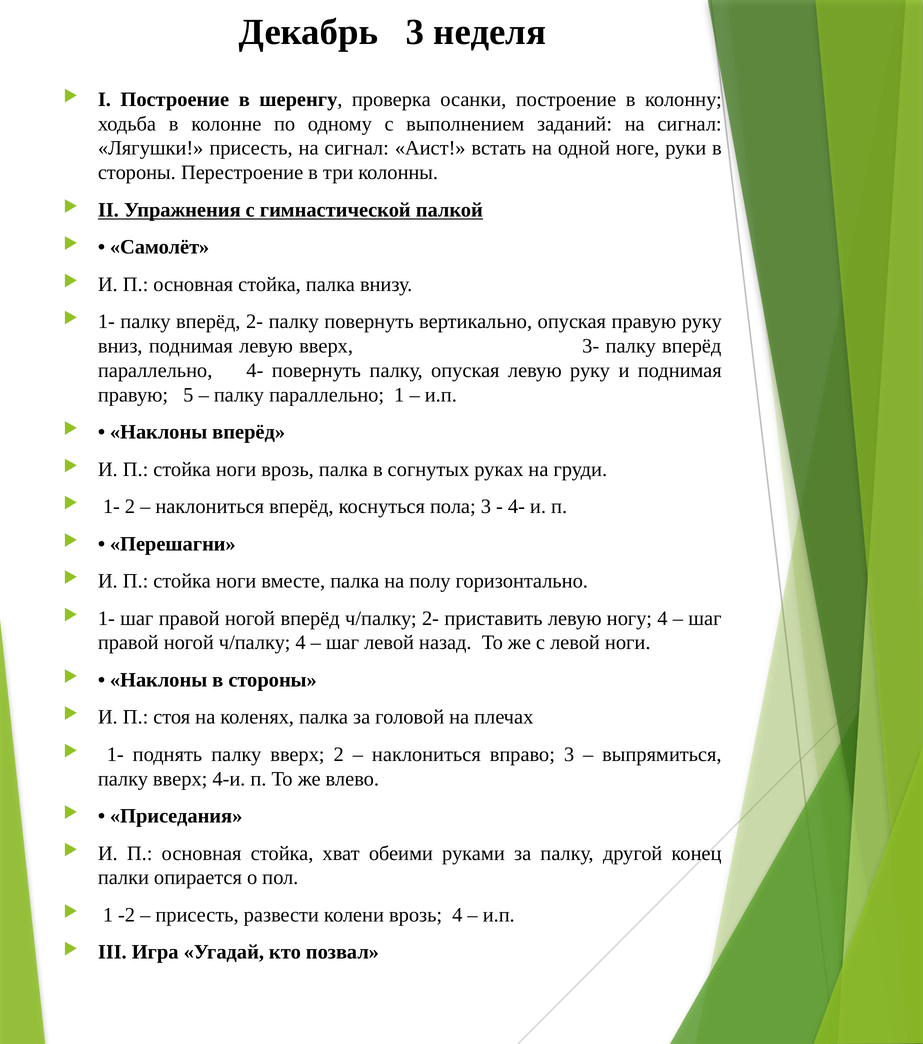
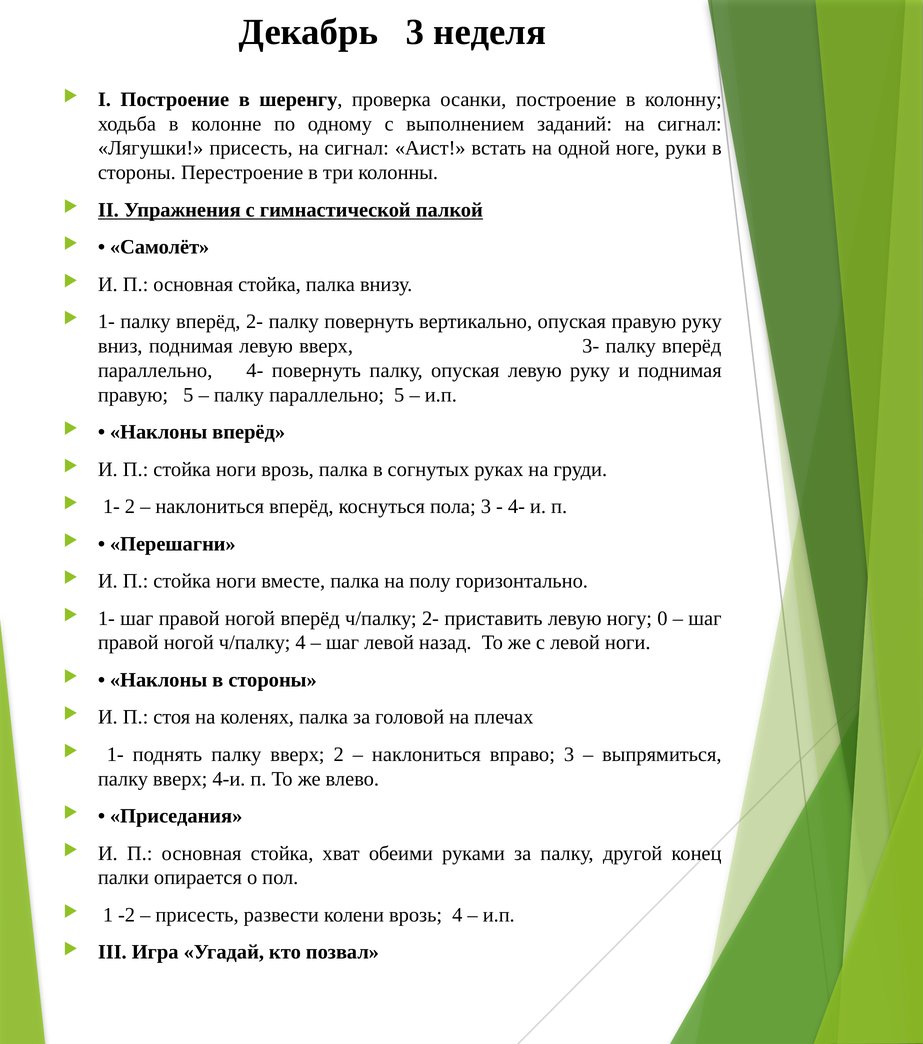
параллельно 1: 1 -> 5
ногу 4: 4 -> 0
